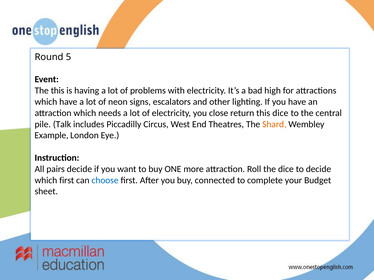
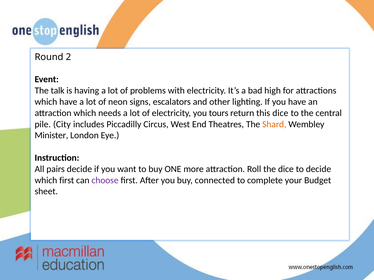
5: 5 -> 2
The this: this -> talk
close: close -> tours
Talk: Talk -> City
Example: Example -> Minister
choose colour: blue -> purple
